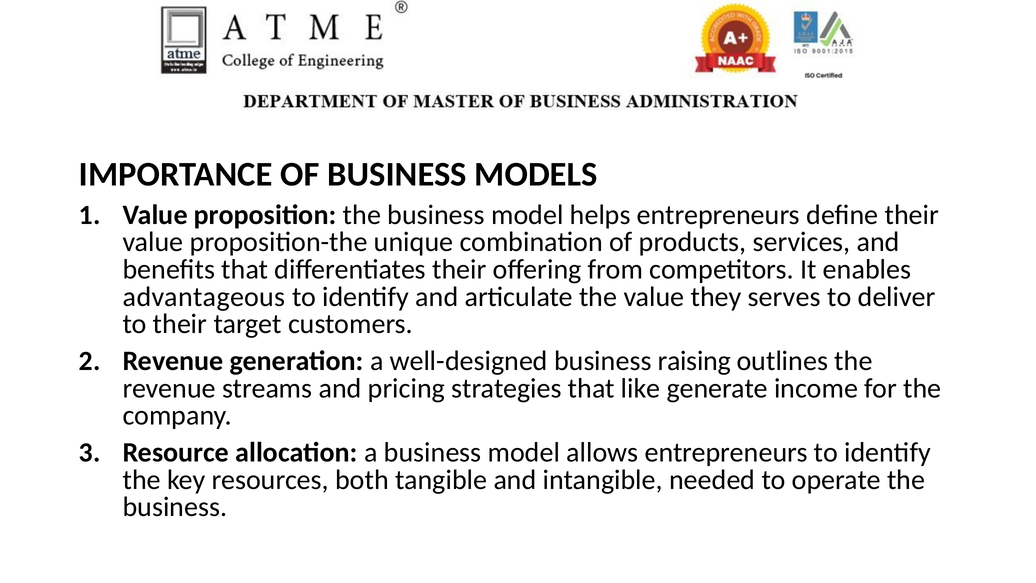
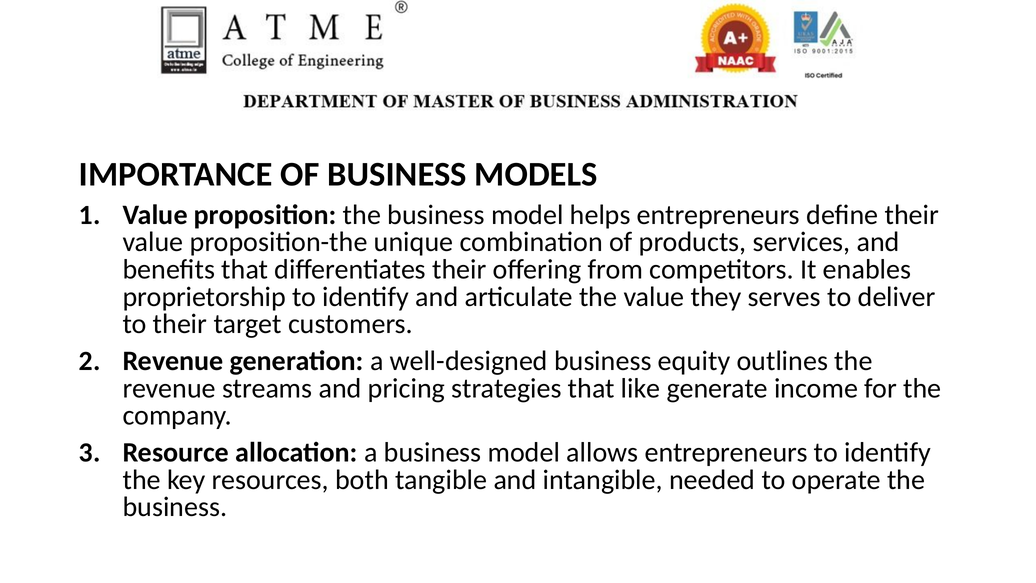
advantageous: advantageous -> proprietorship
raising: raising -> equity
